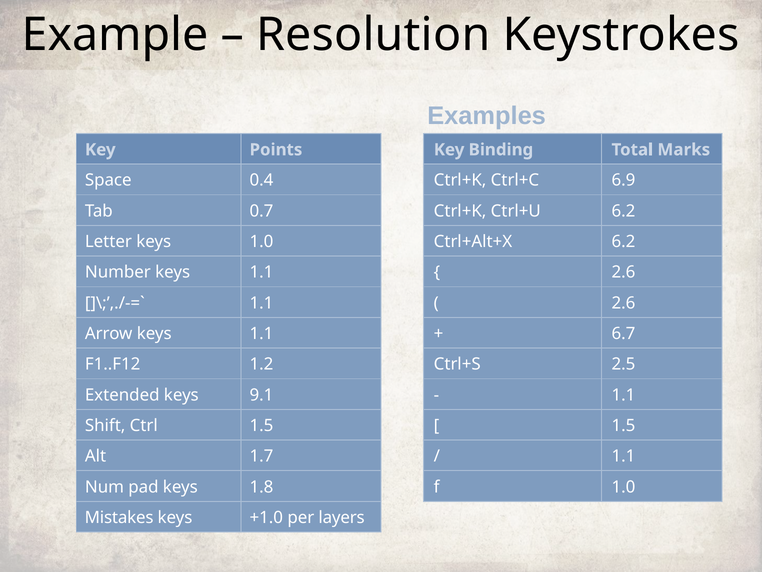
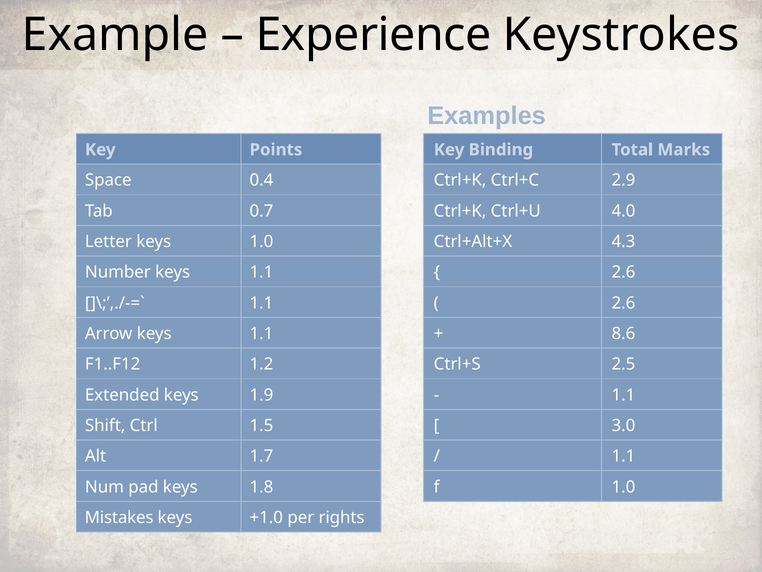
Resolution: Resolution -> Experience
6.9: 6.9 -> 2.9
Ctrl+U 6.2: 6.2 -> 4.0
Ctrl+Alt+X 6.2: 6.2 -> 4.3
6.7: 6.7 -> 8.6
9.1: 9.1 -> 1.9
1.5 at (623, 425): 1.5 -> 3.0
layers: layers -> rights
